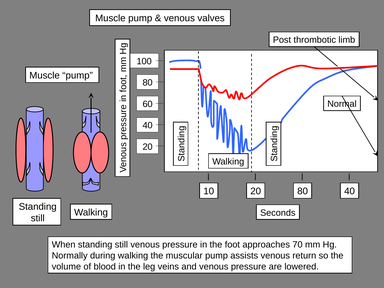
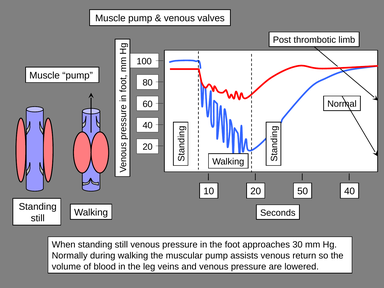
20 80: 80 -> 50
70: 70 -> 30
